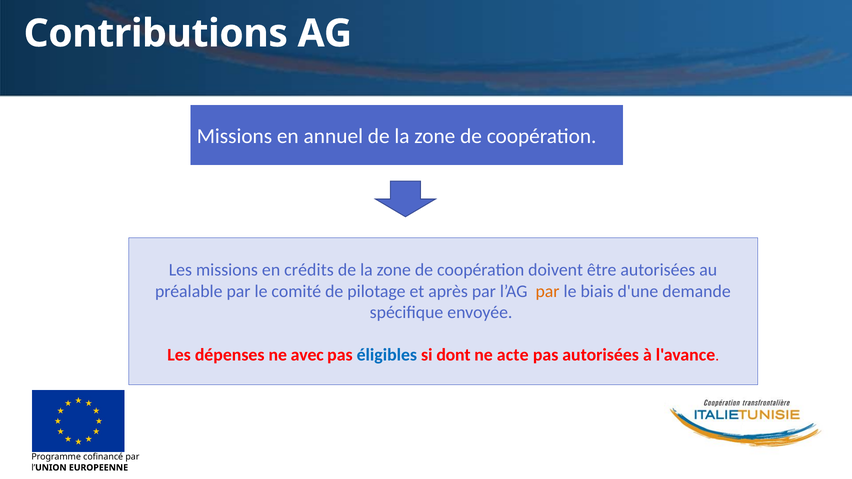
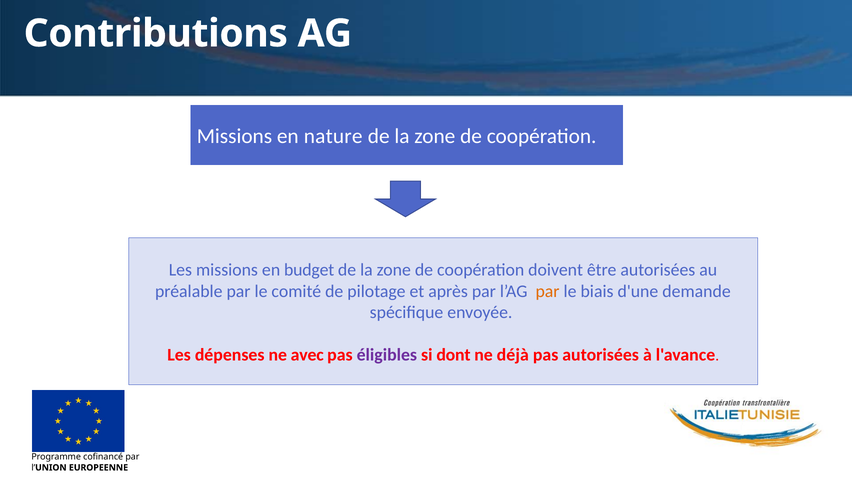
annuel: annuel -> nature
crédits: crédits -> budget
éligibles colour: blue -> purple
acte: acte -> déjà
